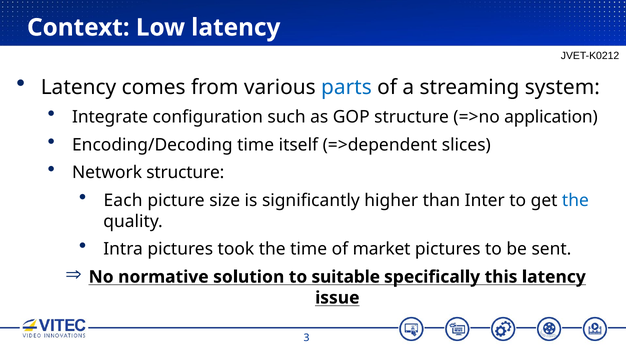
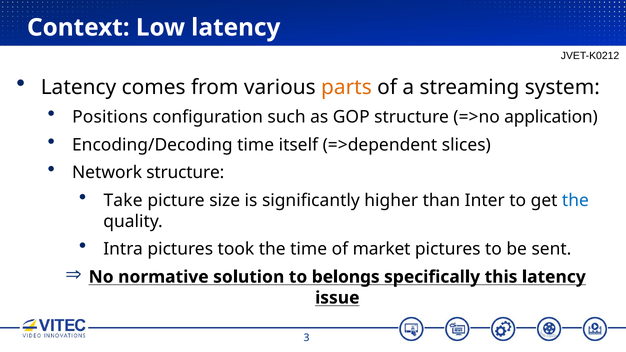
parts colour: blue -> orange
Integrate: Integrate -> Positions
Each: Each -> Take
suitable: suitable -> belongs
